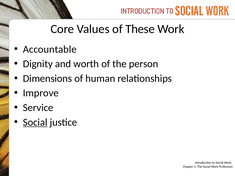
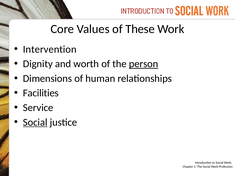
Accountable: Accountable -> Intervention
person underline: none -> present
Improve: Improve -> Facilities
